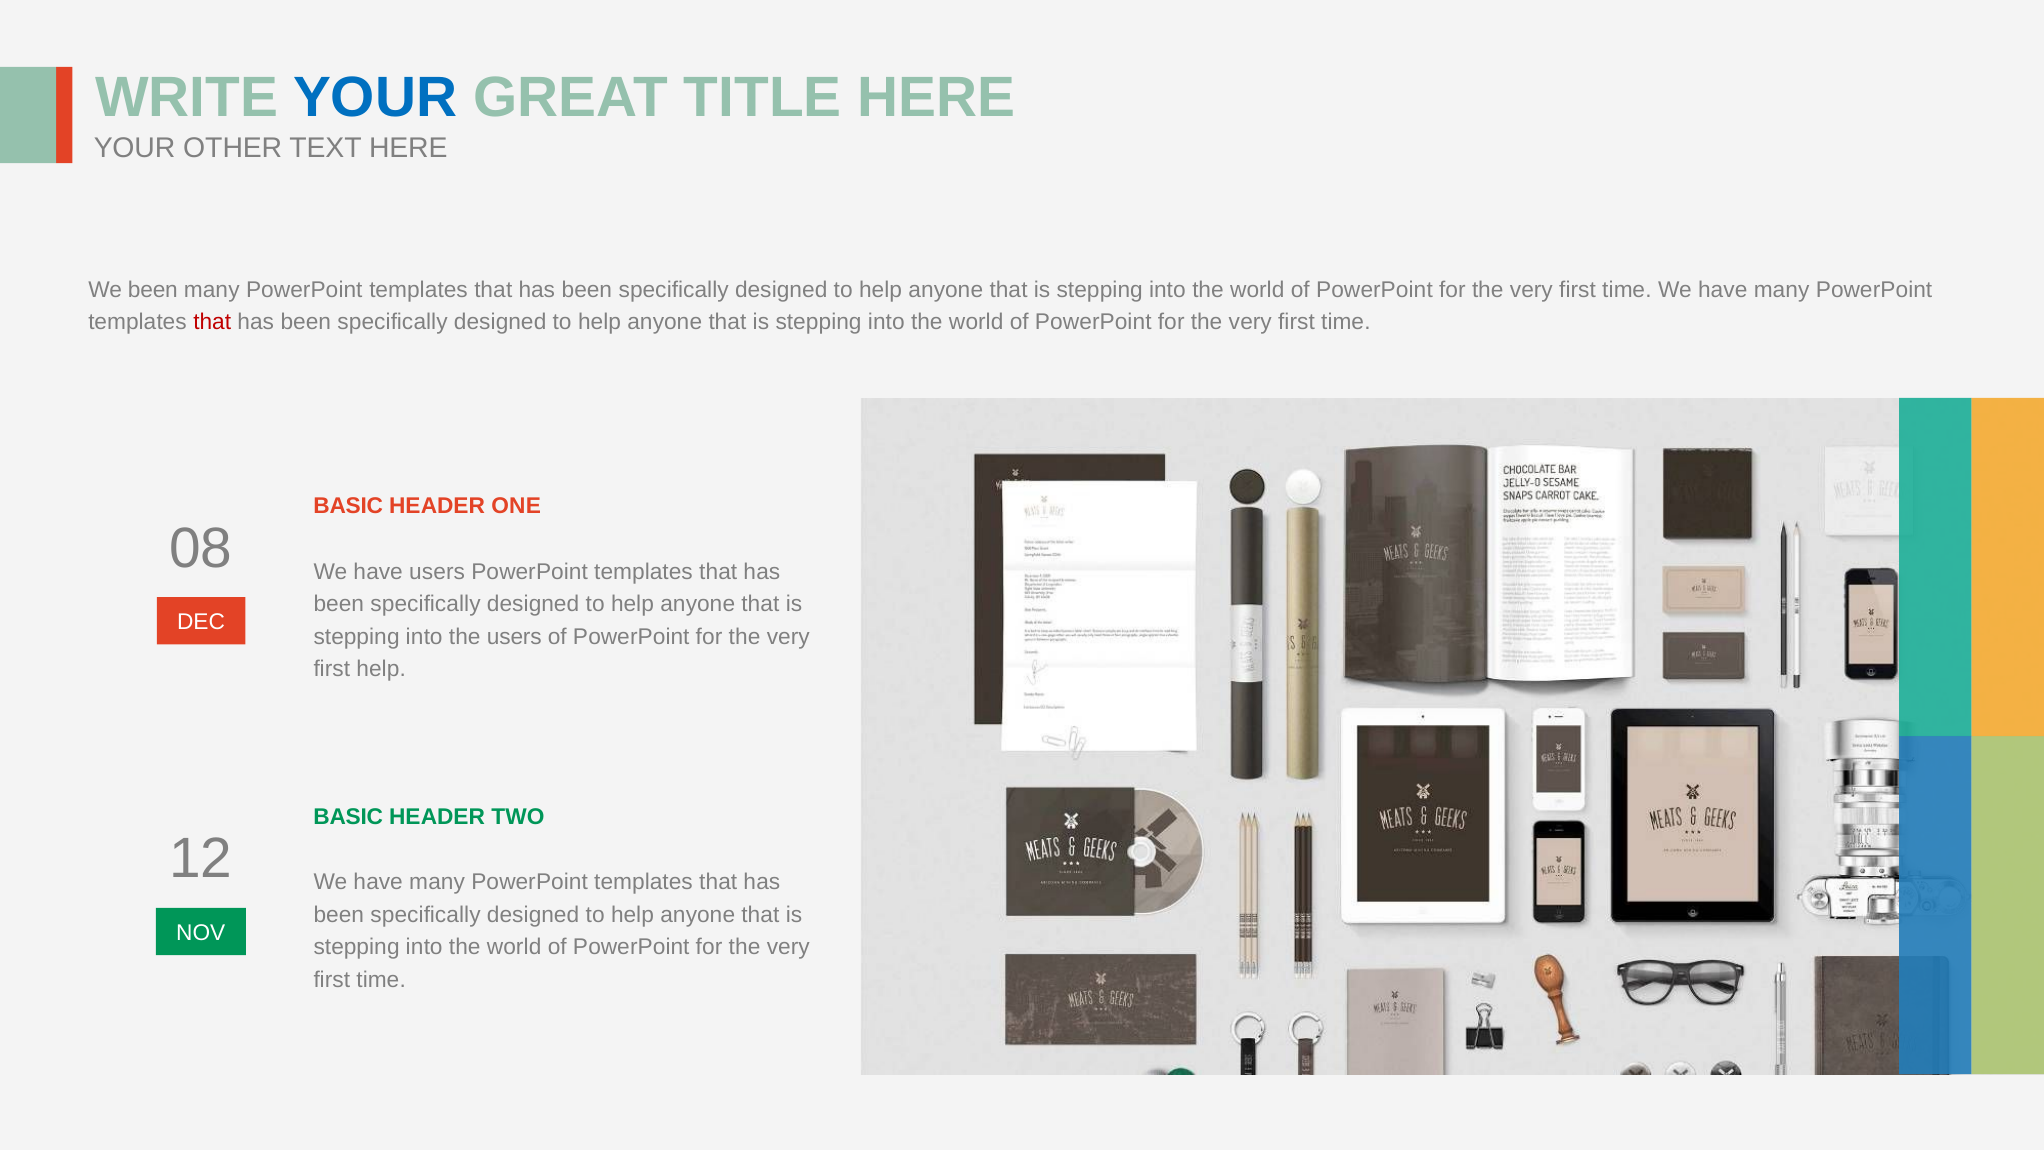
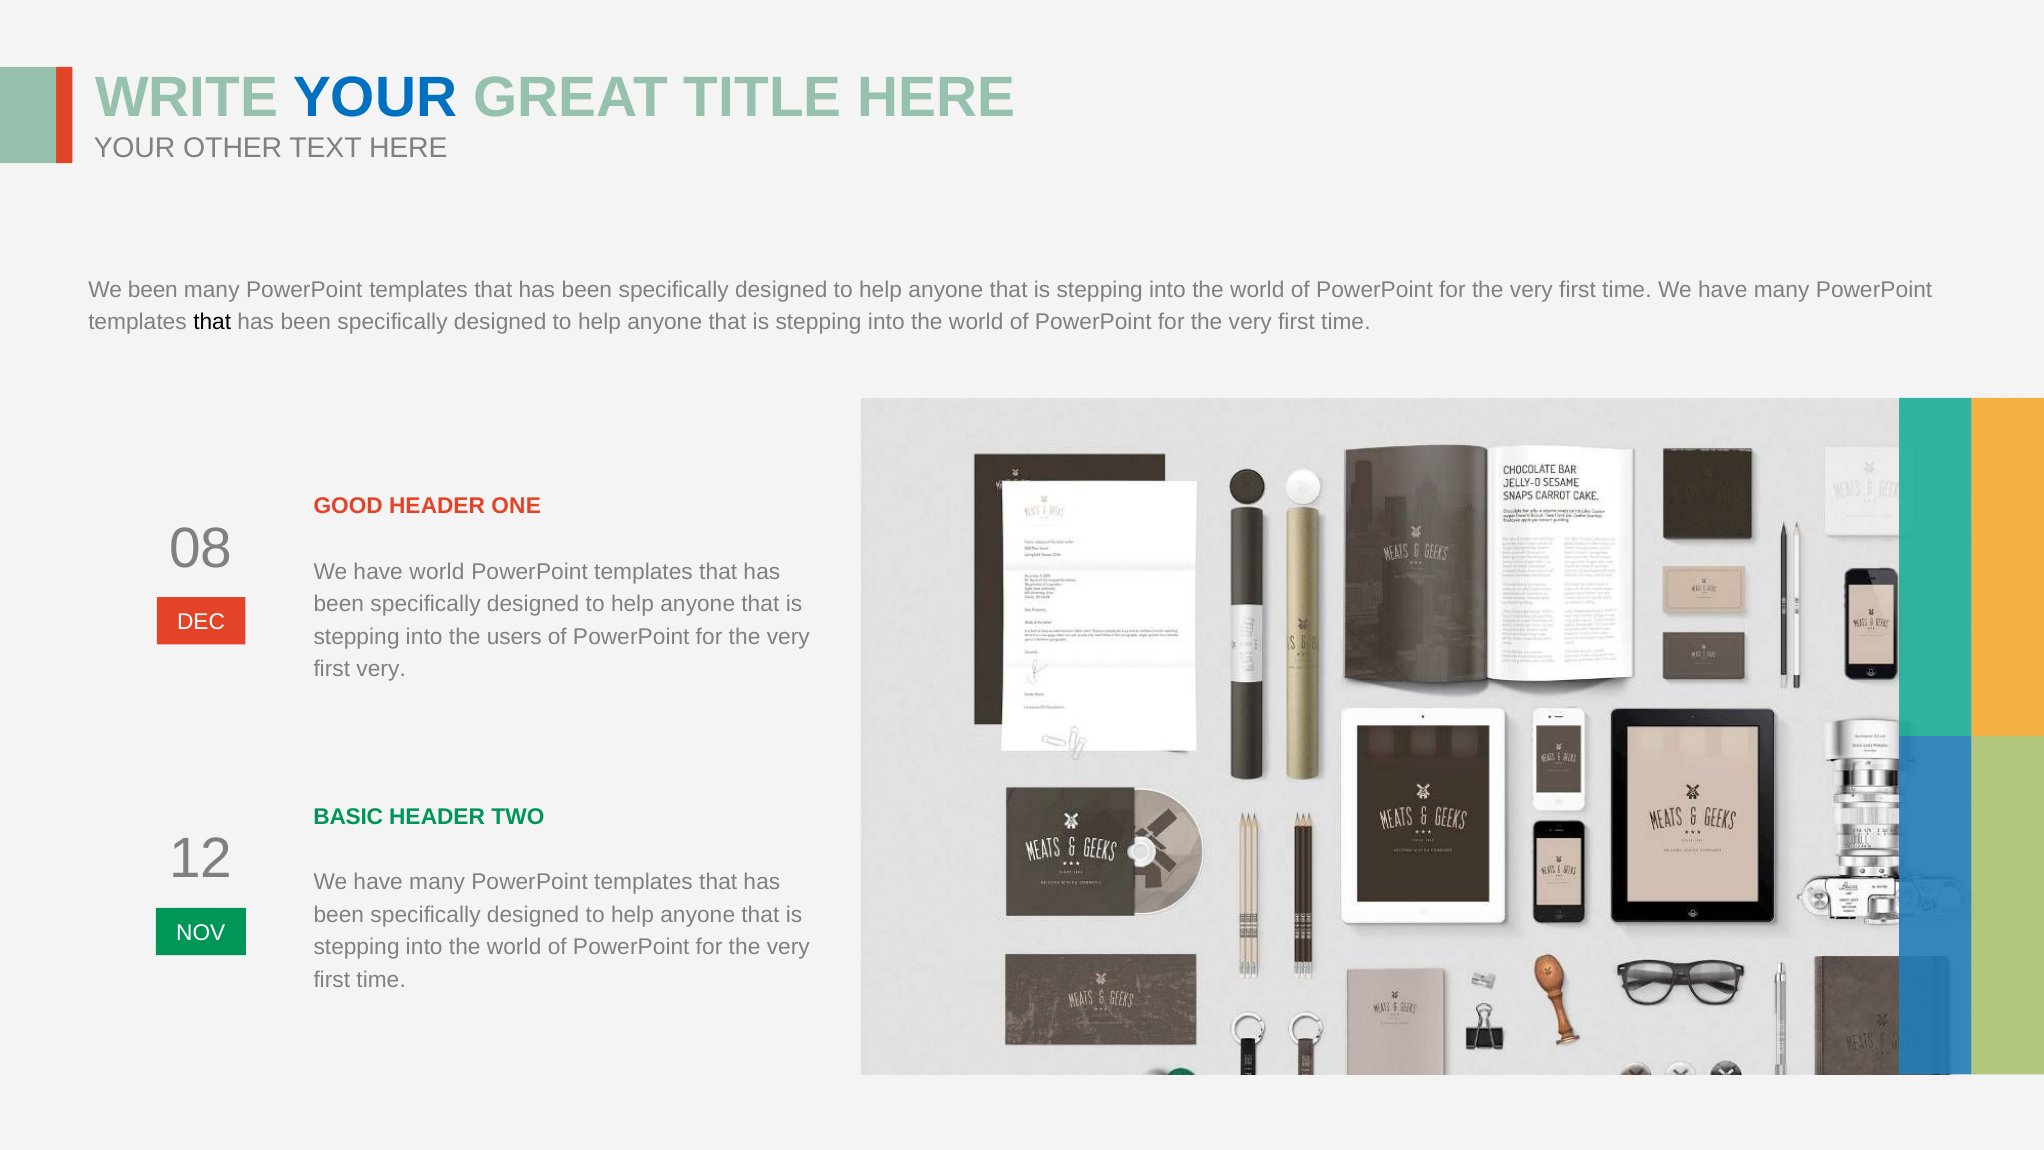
that at (212, 322) colour: red -> black
BASIC at (348, 506): BASIC -> GOOD
have users: users -> world
first help: help -> very
